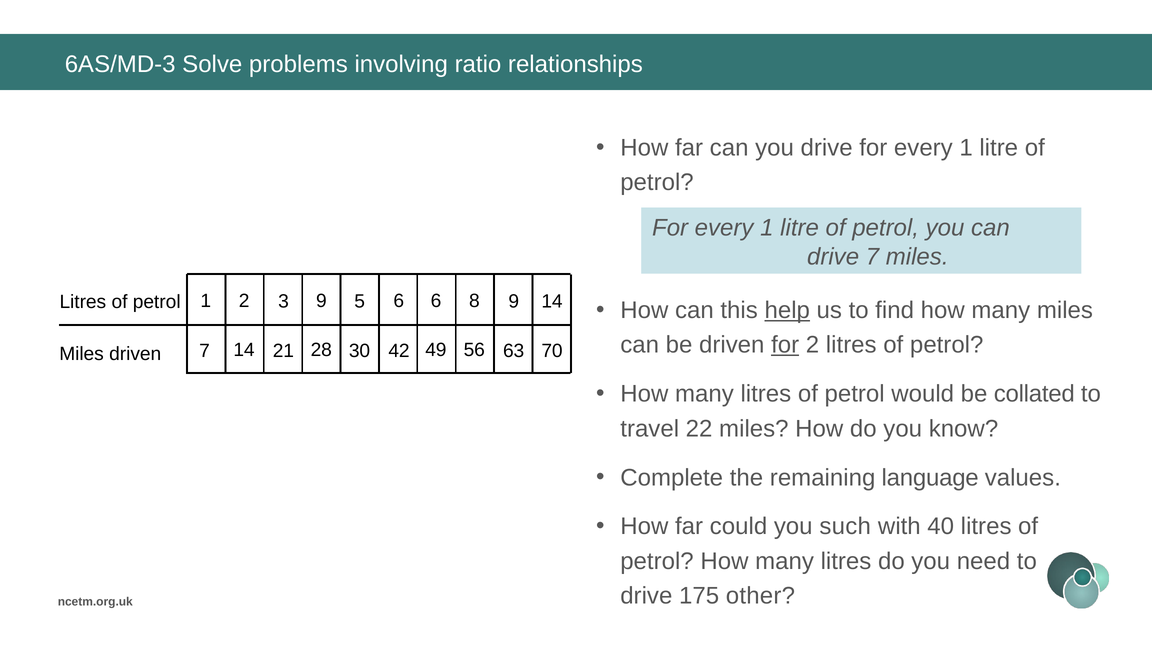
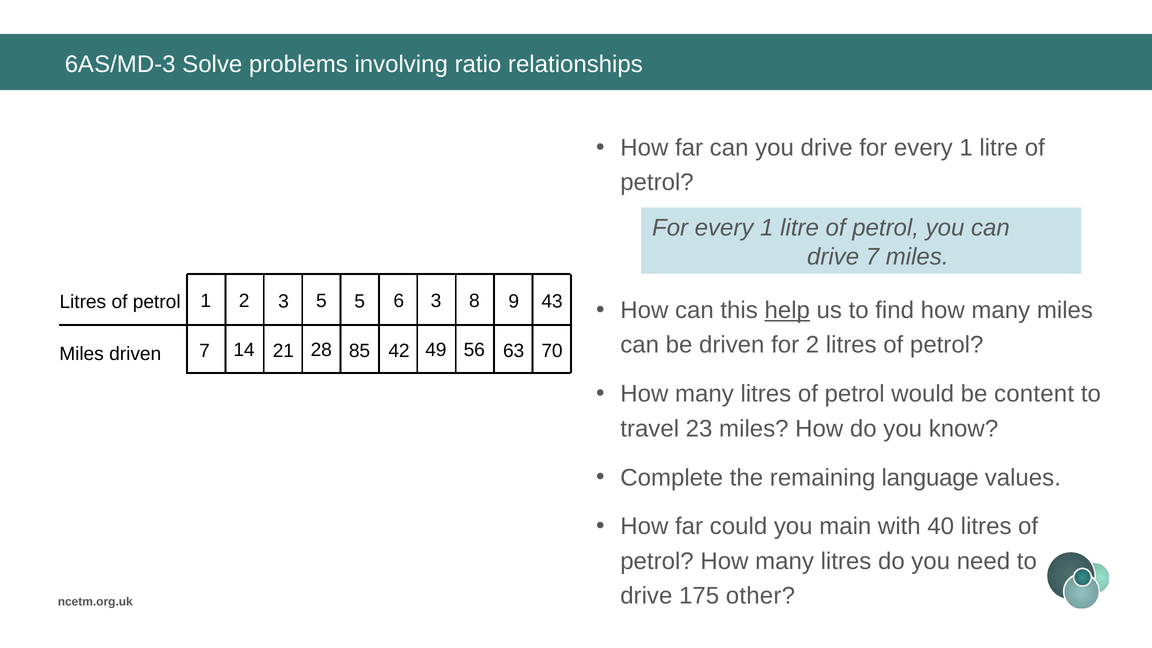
2 9: 9 -> 5
6 6: 6 -> 3
9 14: 14 -> 43
for at (785, 345) underline: present -> none
30: 30 -> 85
collated: collated -> content
22: 22 -> 23
such: such -> main
